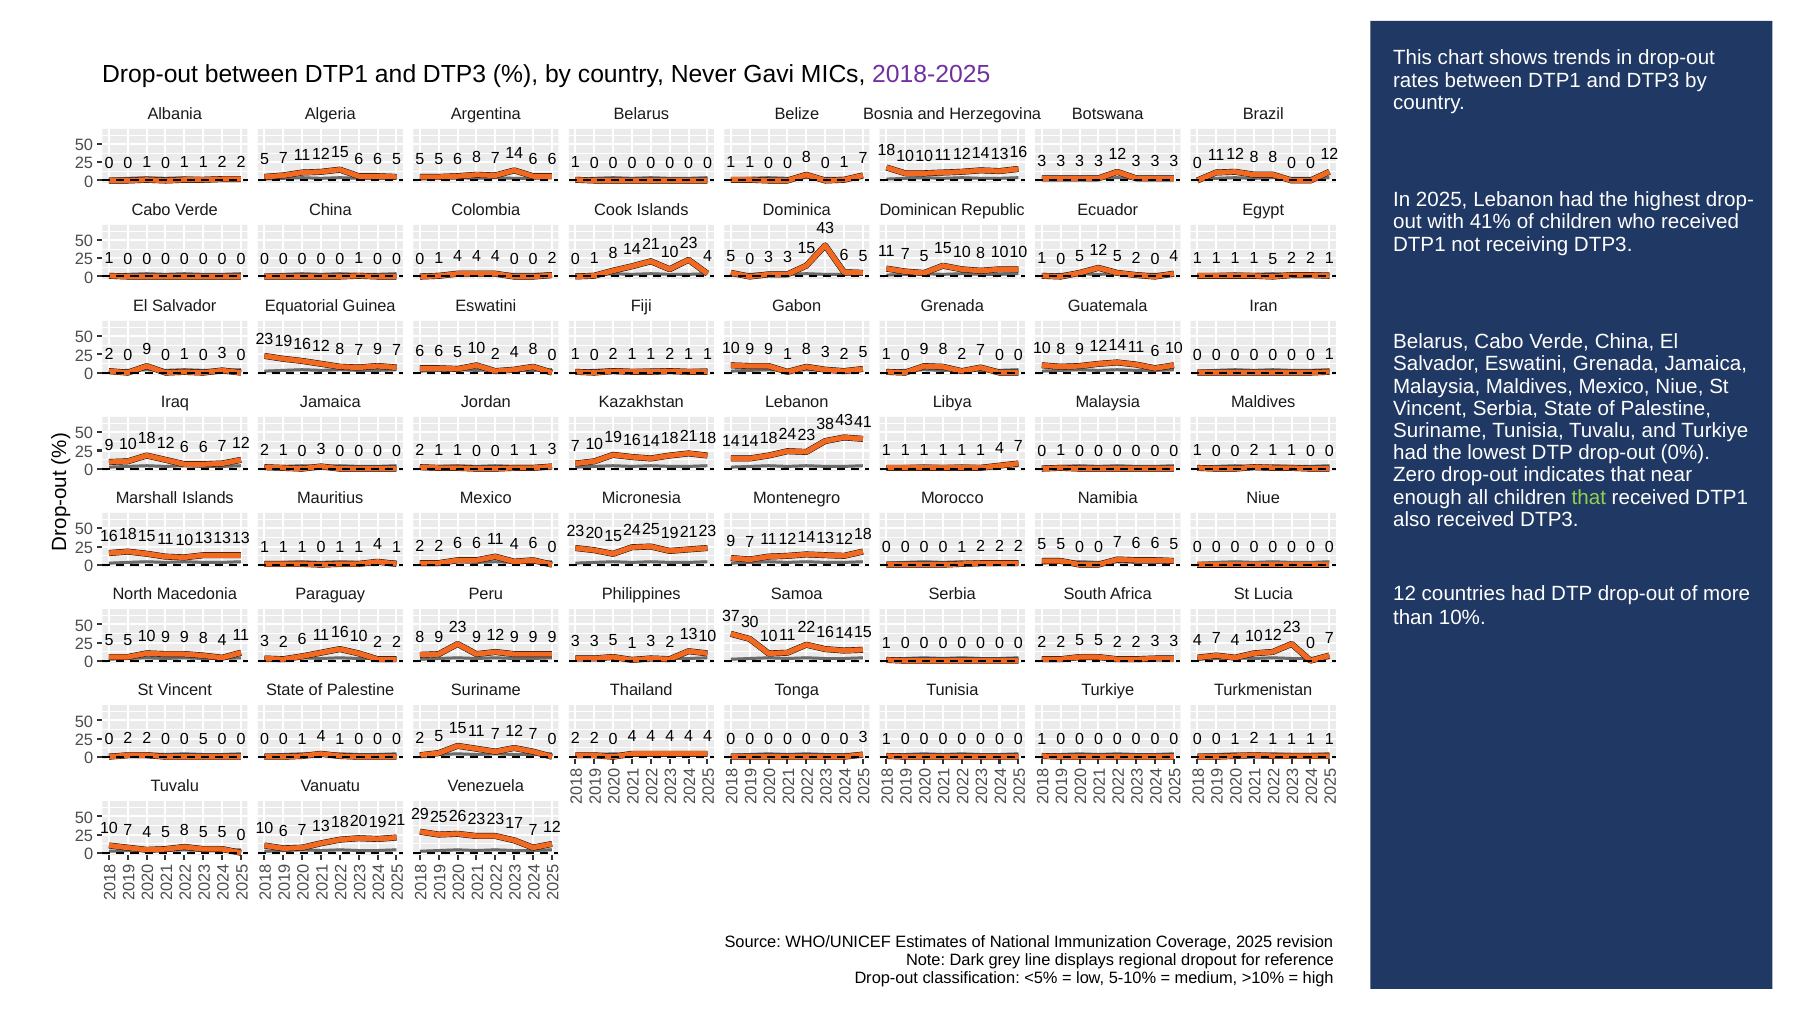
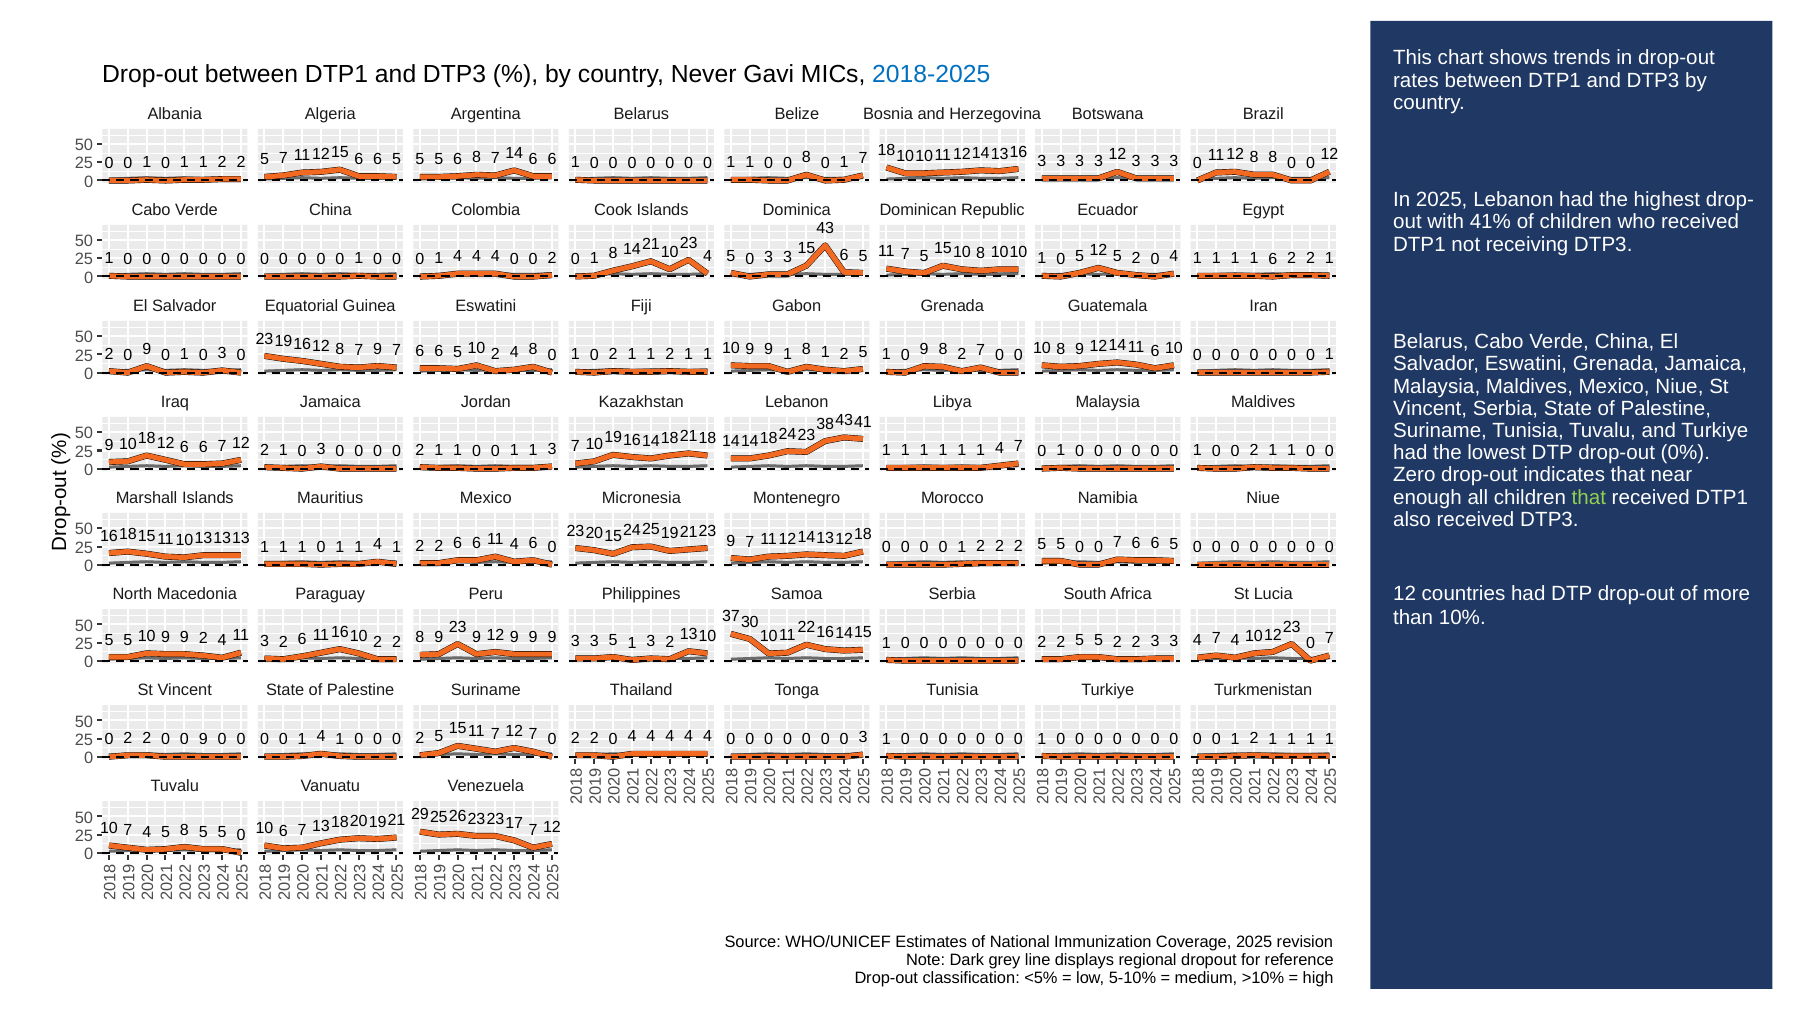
2018-2025 colour: purple -> blue
1 5: 5 -> 6
8 3: 3 -> 1
10 9 9 8: 8 -> 2
2 0 0 5: 5 -> 9
